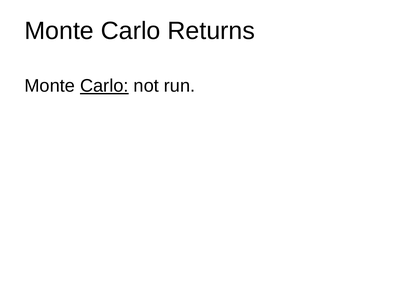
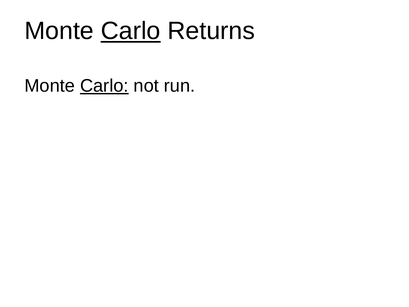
Carlo at (131, 31) underline: none -> present
